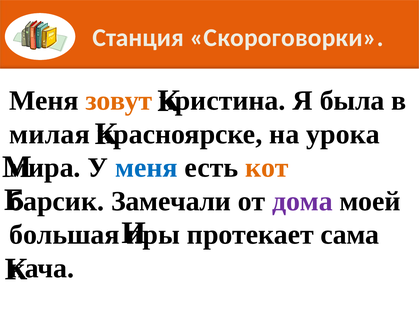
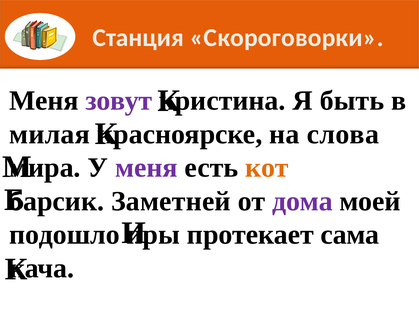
зовут colour: orange -> purple
была: была -> быть
урока: урока -> слова
меня at (146, 168) colour: blue -> purple
Замечали: Замечали -> Заметней
большая: большая -> подошло
